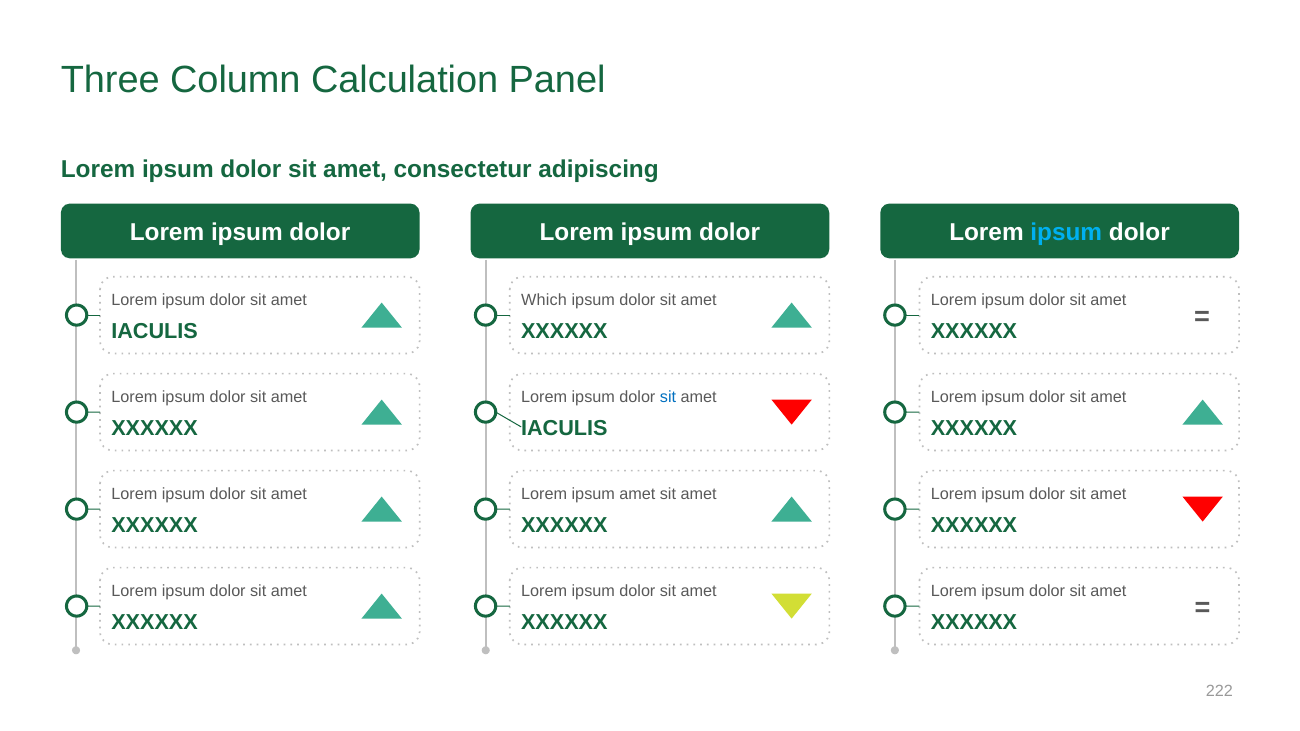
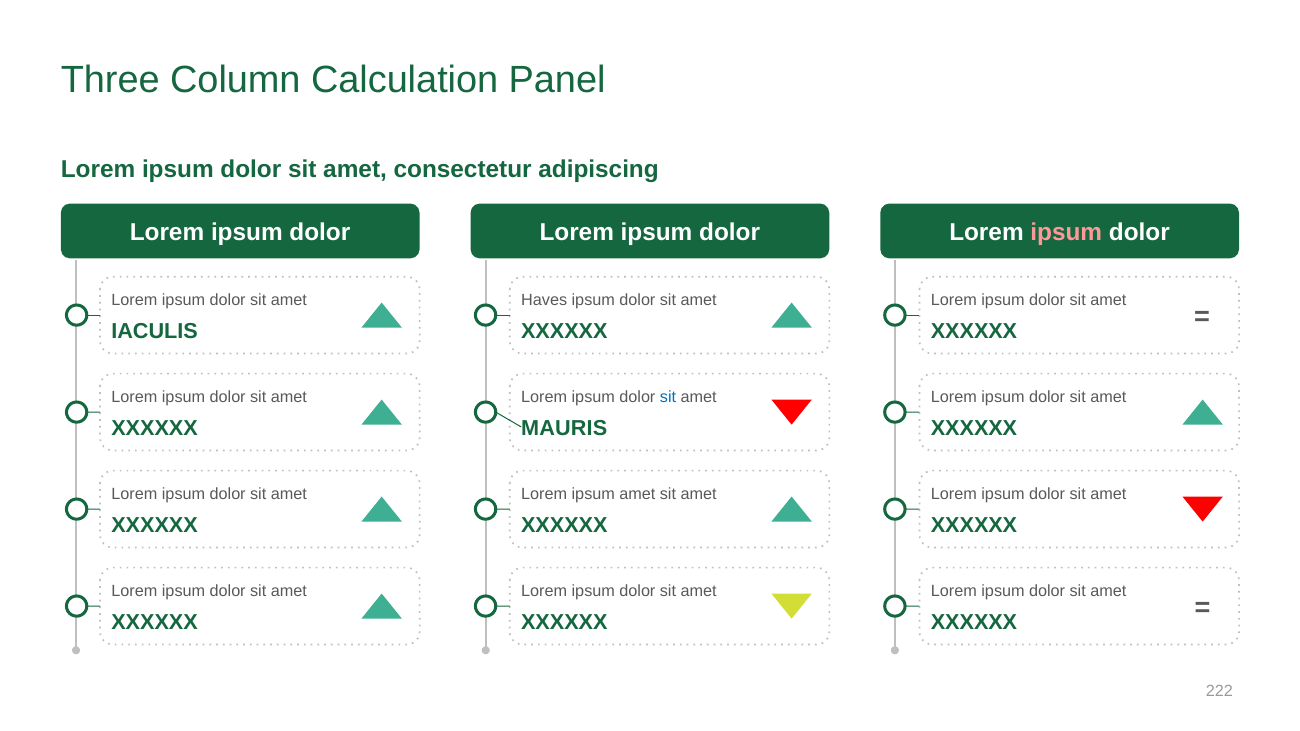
ipsum at (1066, 233) colour: light blue -> pink
Which: Which -> Haves
IACULIS at (564, 429): IACULIS -> MAURIS
